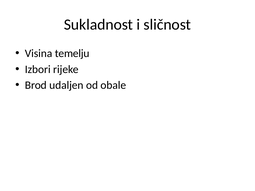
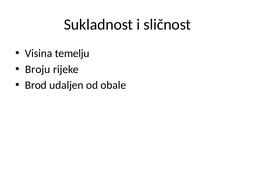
Izbori: Izbori -> Broju
